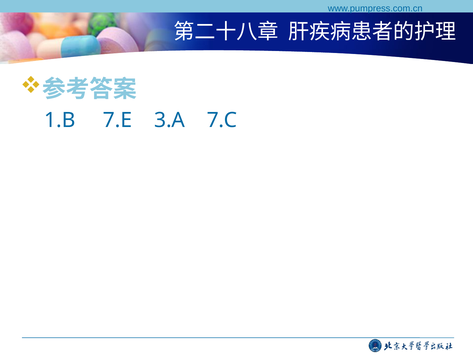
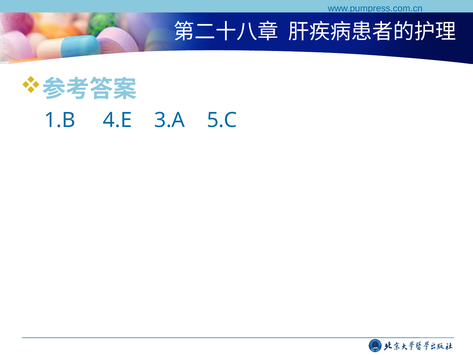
7.E: 7.E -> 4.E
7.C: 7.C -> 5.C
